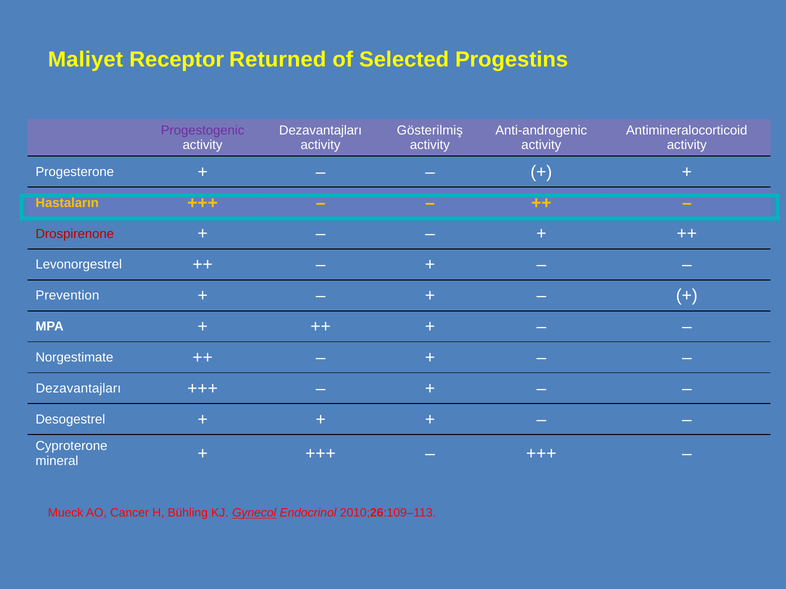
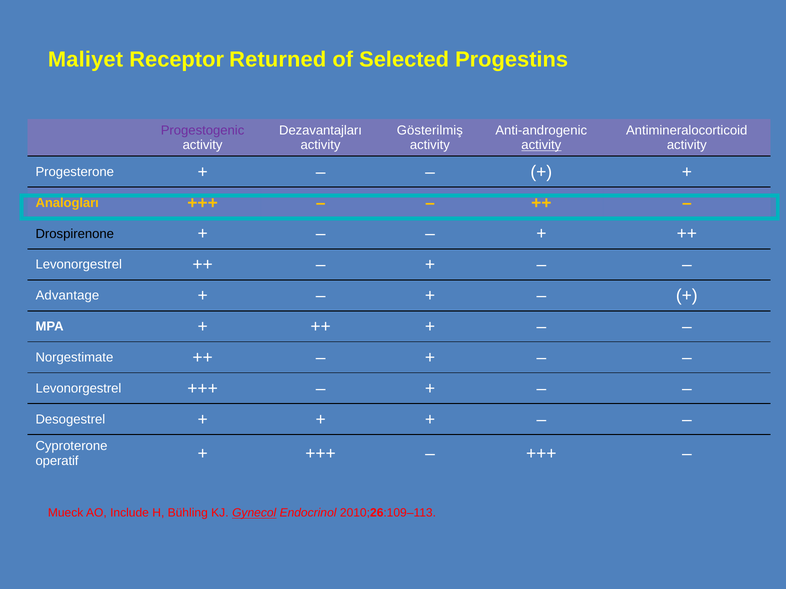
activity at (541, 145) underline: none -> present
Hastaların: Hastaların -> Analogları
Drospirenone colour: red -> black
Prevention: Prevention -> Advantage
Dezavantajları at (78, 389): Dezavantajları -> Levonorgestrel
mineral: mineral -> operatif
Cancer: Cancer -> Include
